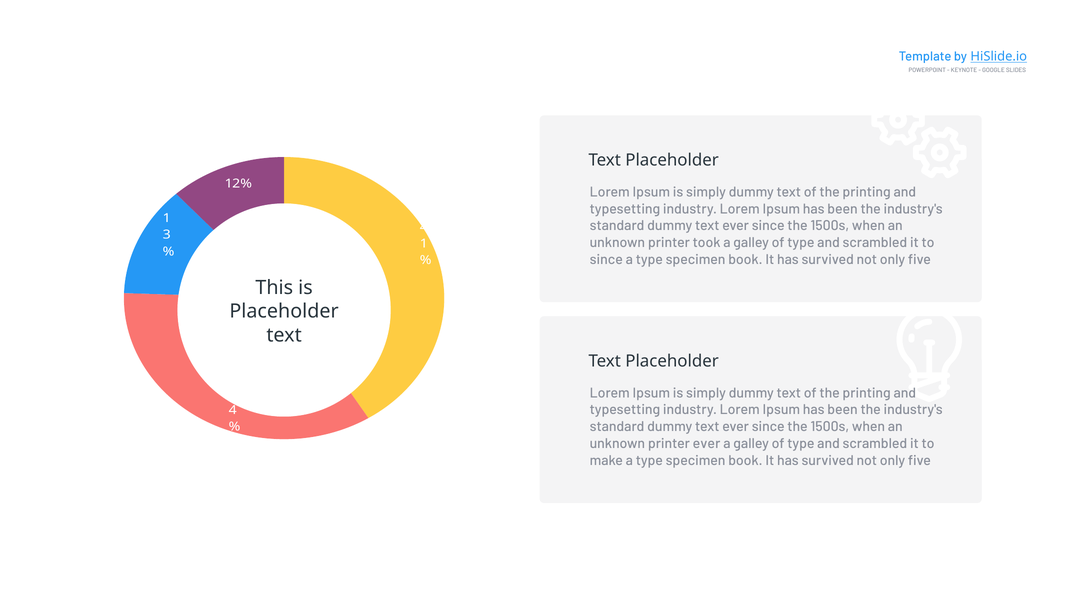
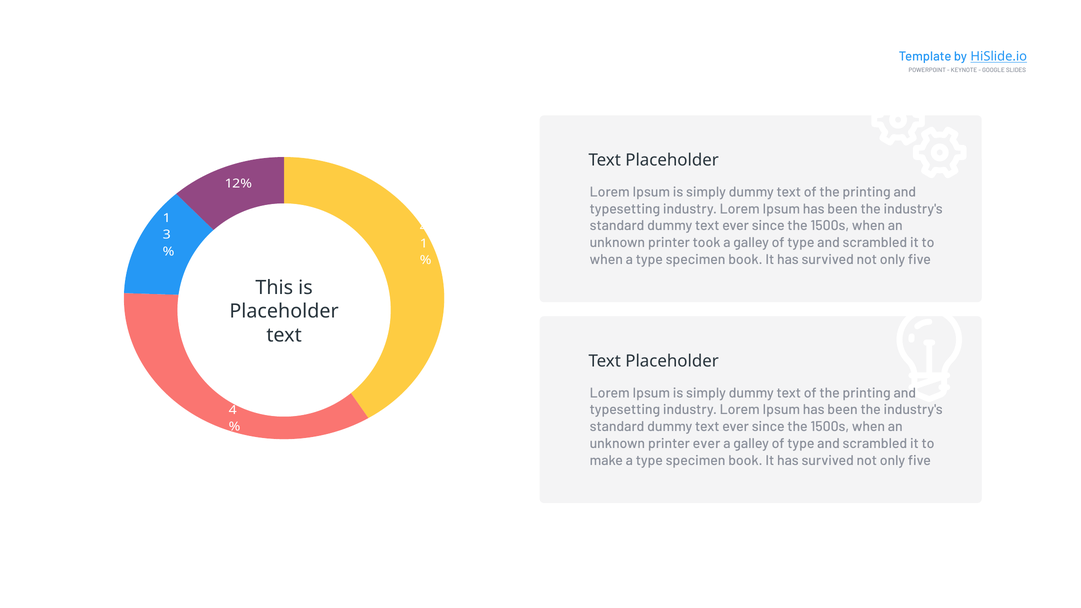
since at (606, 260): since -> when
